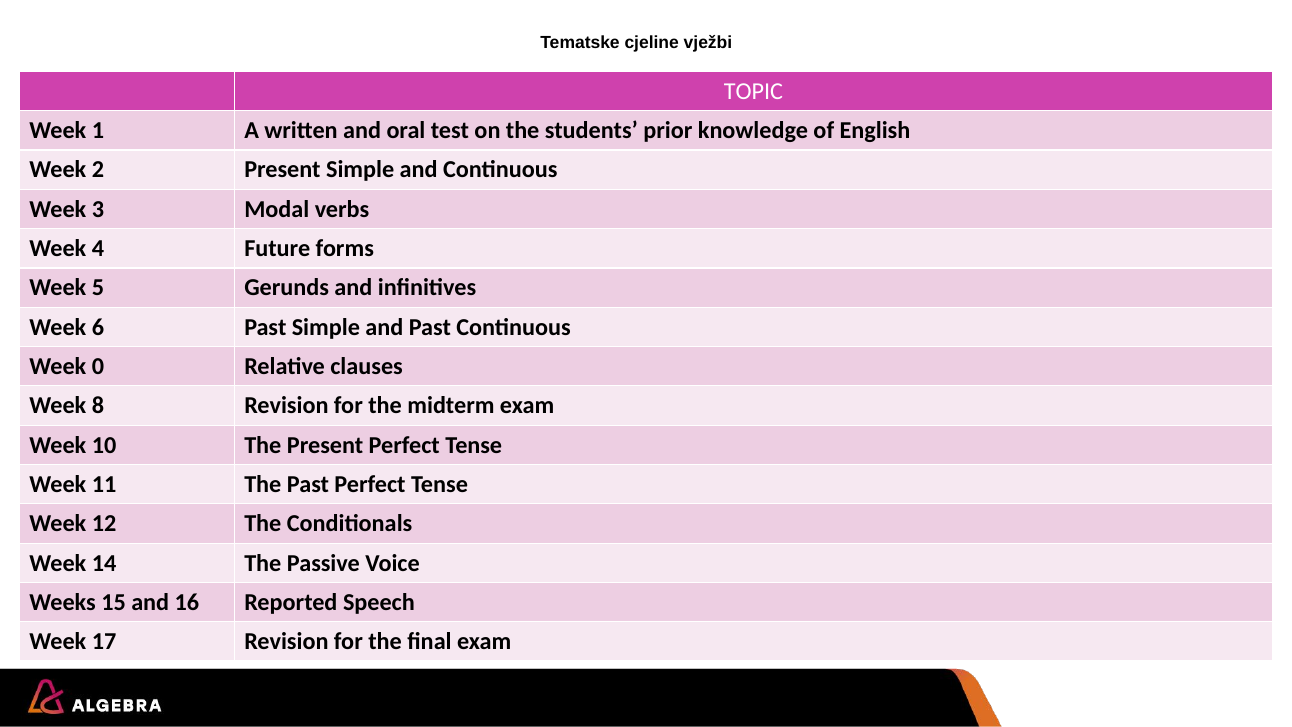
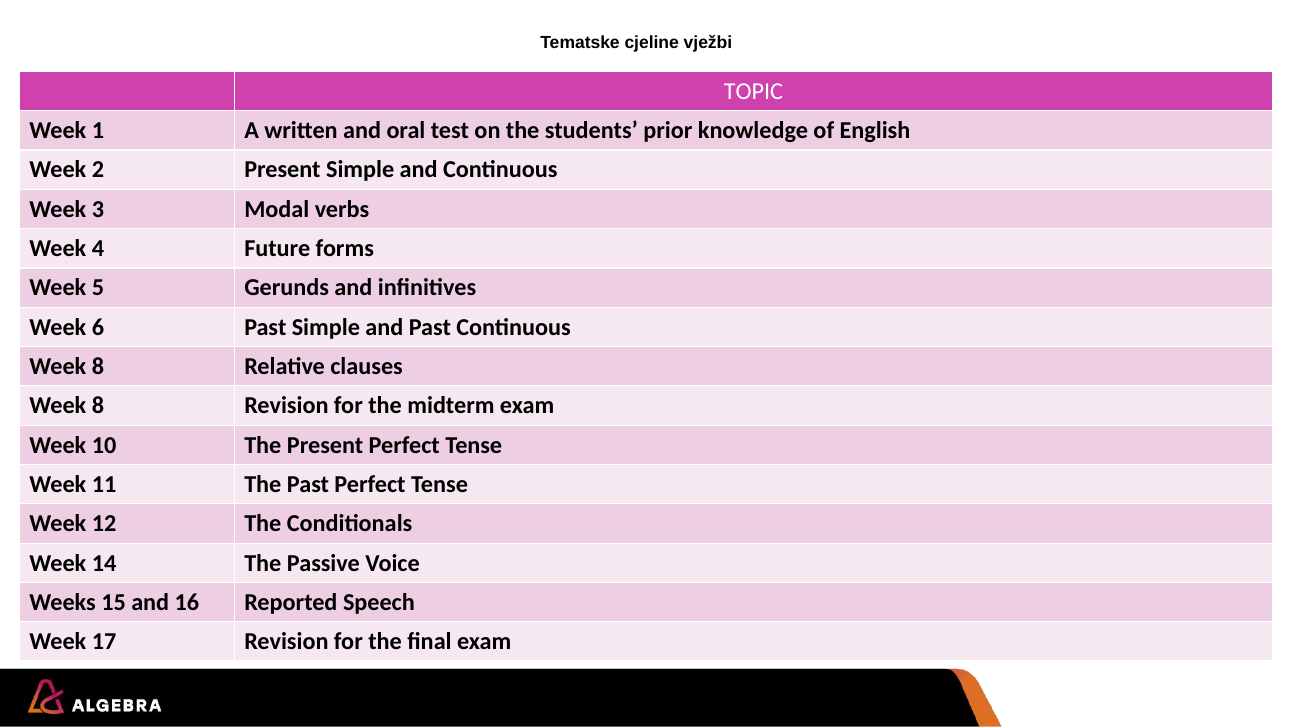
0 at (98, 366): 0 -> 8
